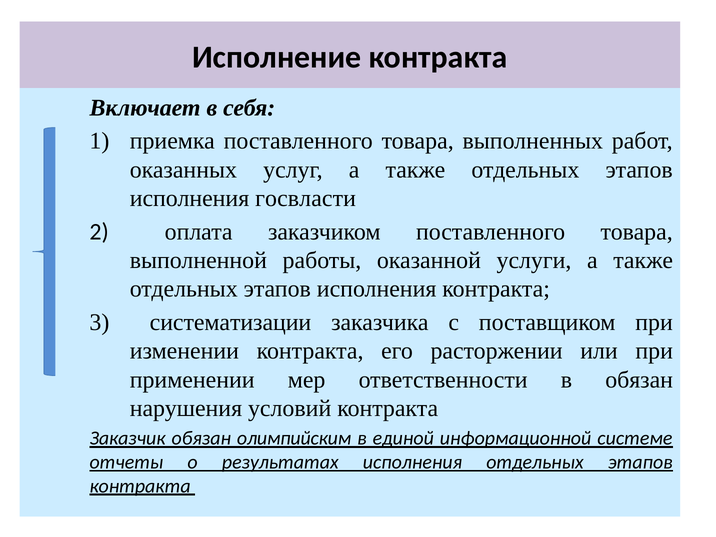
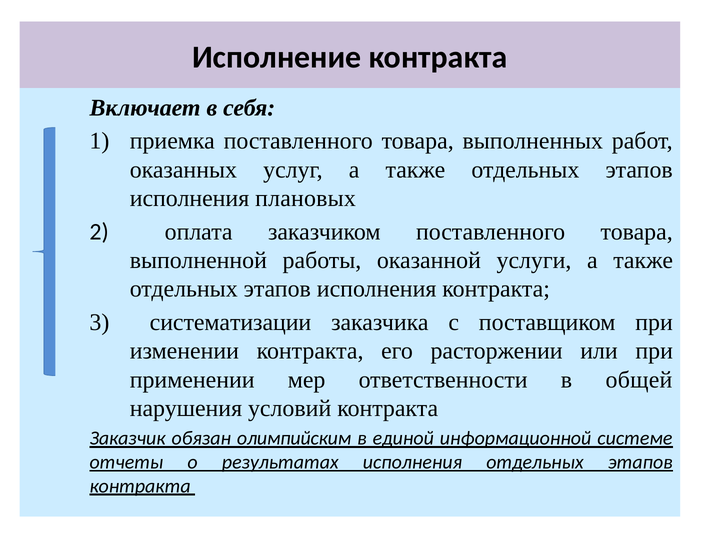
госвласти: госвласти -> плановых
в обязан: обязан -> общей
